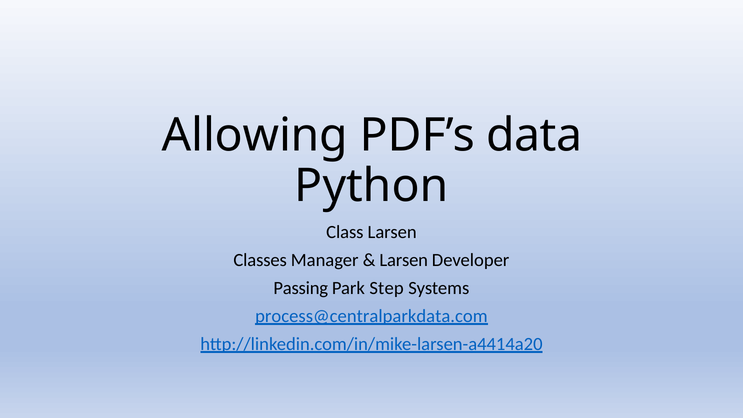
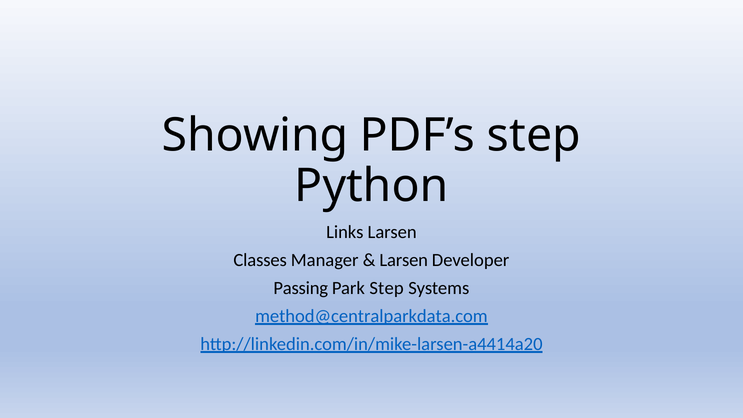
Allowing: Allowing -> Showing
PDF’s data: data -> step
Class: Class -> Links
process@centralparkdata.com: process@centralparkdata.com -> method@centralparkdata.com
